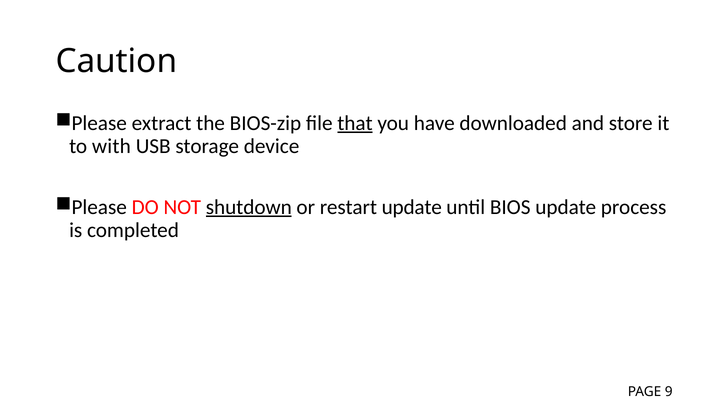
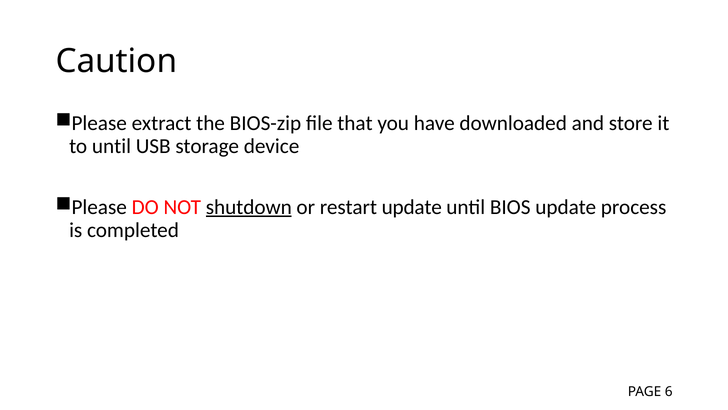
that underline: present -> none
to with: with -> until
9: 9 -> 6
